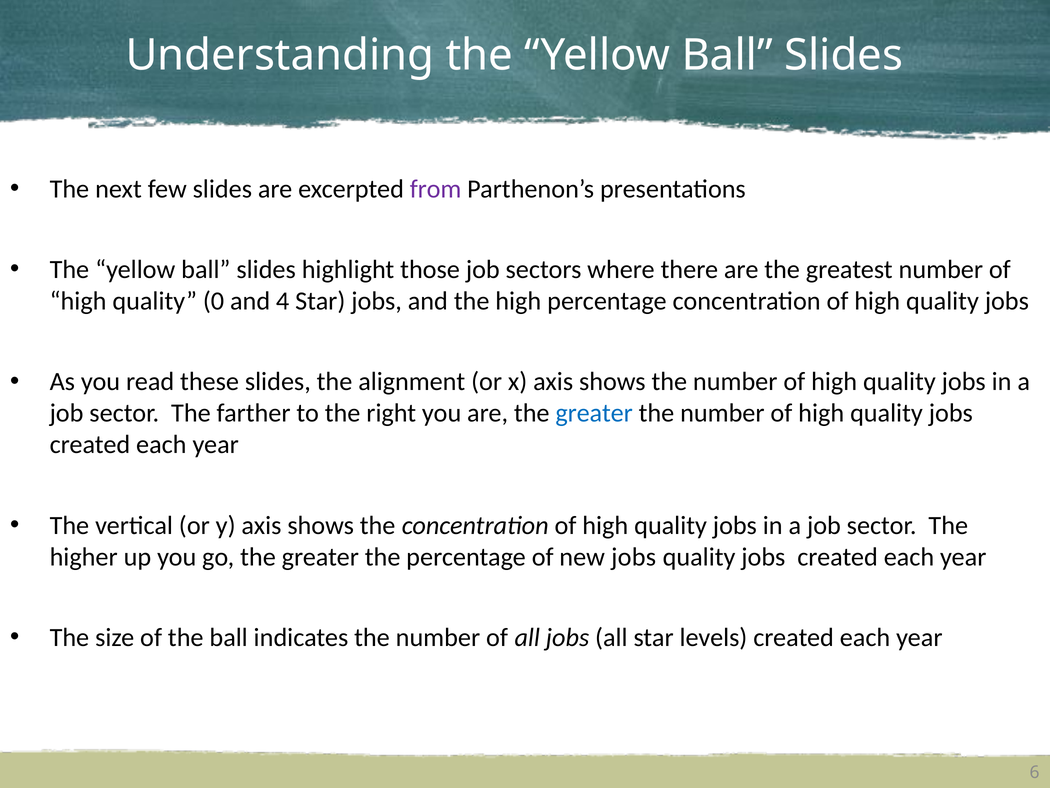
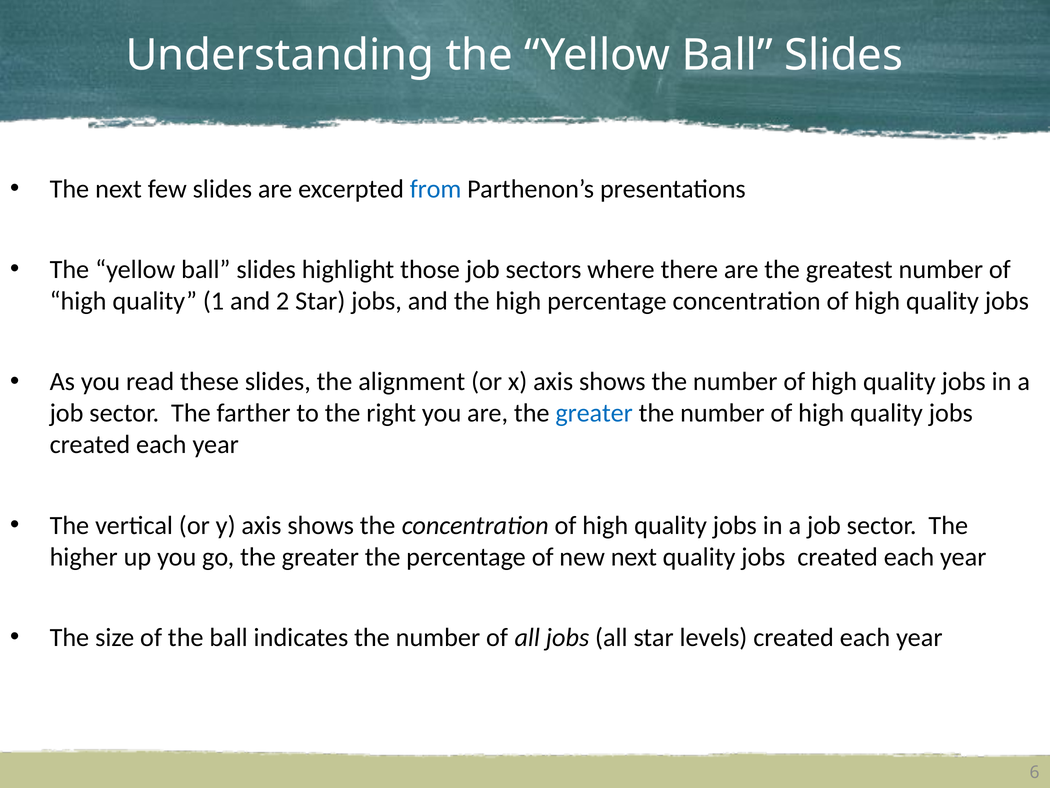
from colour: purple -> blue
0: 0 -> 1
4: 4 -> 2
new jobs: jobs -> next
